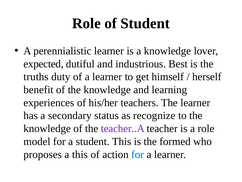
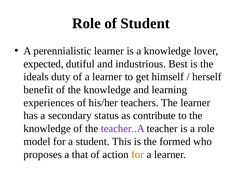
truths: truths -> ideals
recognize: recognize -> contribute
a this: this -> that
for at (138, 154) colour: blue -> orange
